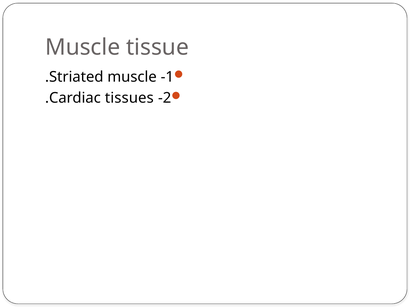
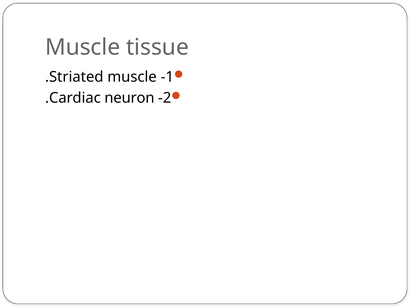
tissues: tissues -> neuron
